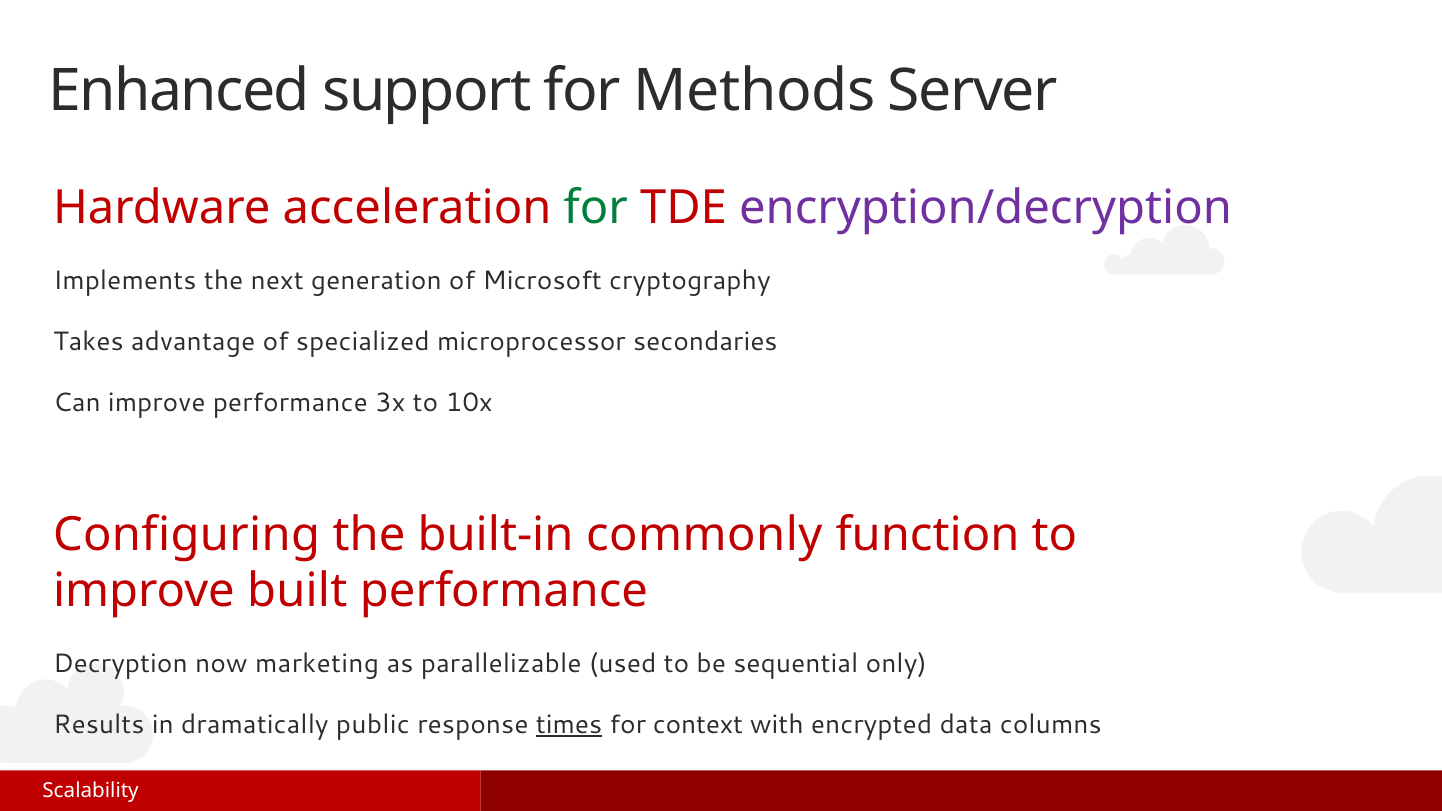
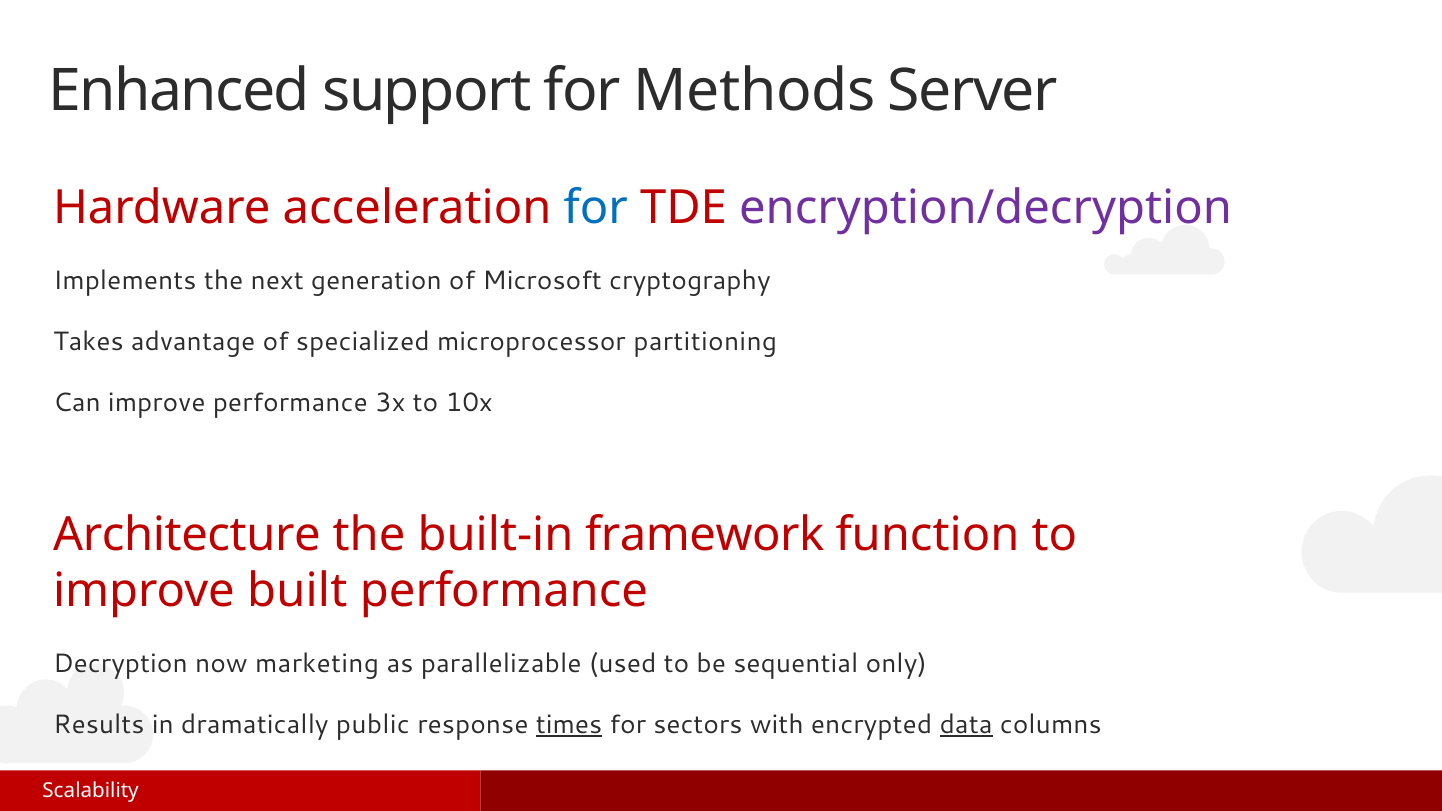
for at (596, 208) colour: green -> blue
secondaries: secondaries -> partitioning
Configuring: Configuring -> Architecture
commonly: commonly -> framework
context: context -> sectors
data underline: none -> present
